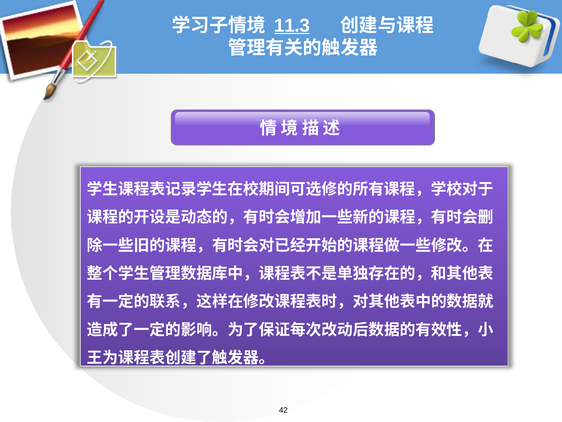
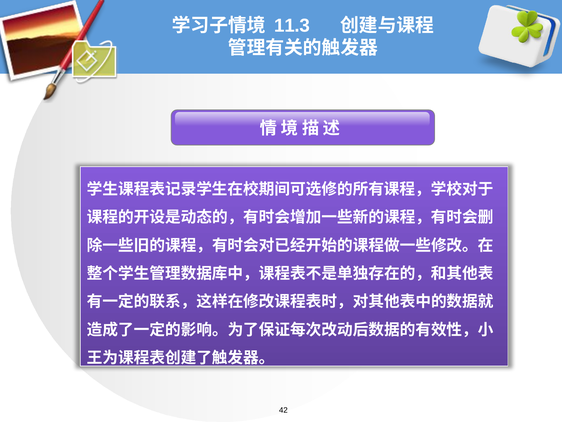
11.3 underline: present -> none
